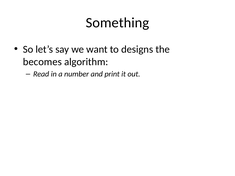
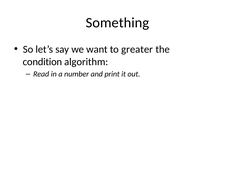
designs: designs -> greater
becomes: becomes -> condition
